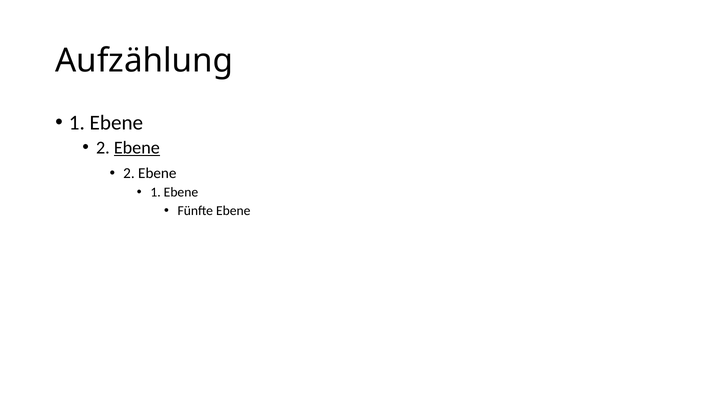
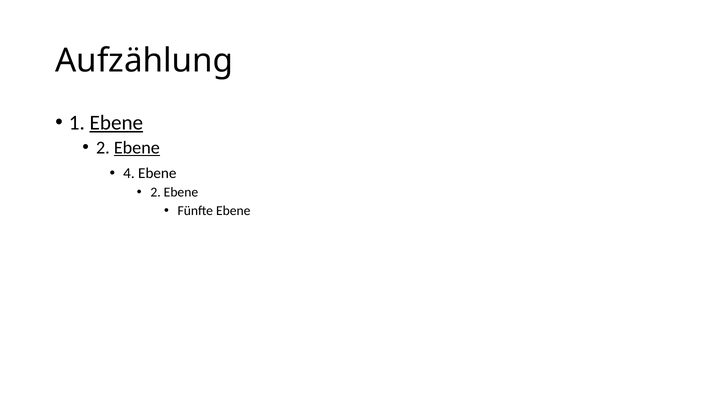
Ebene at (116, 123) underline: none -> present
2 at (129, 173): 2 -> 4
1 at (156, 192): 1 -> 2
